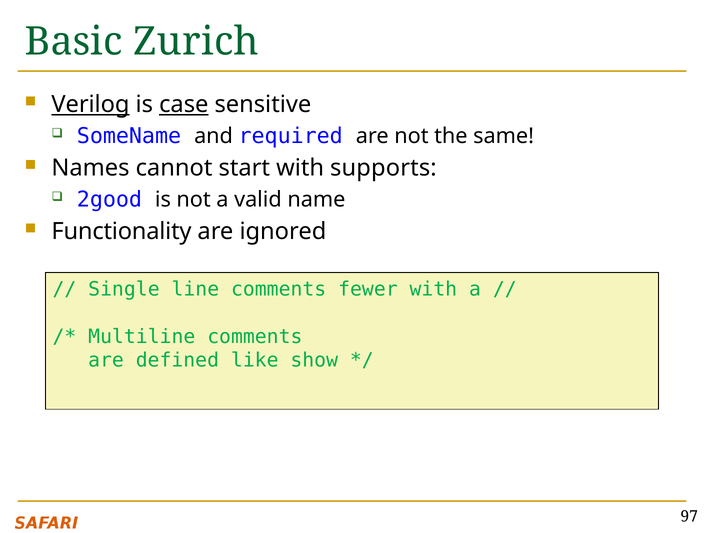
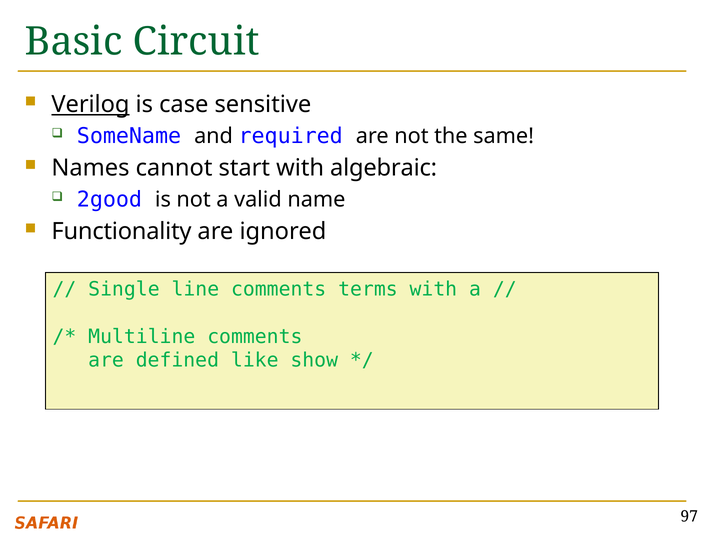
Zurich: Zurich -> Circuit
case underline: present -> none
supports: supports -> algebraic
fewer: fewer -> terms
